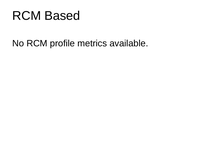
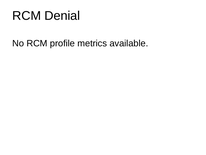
Based: Based -> Denial
